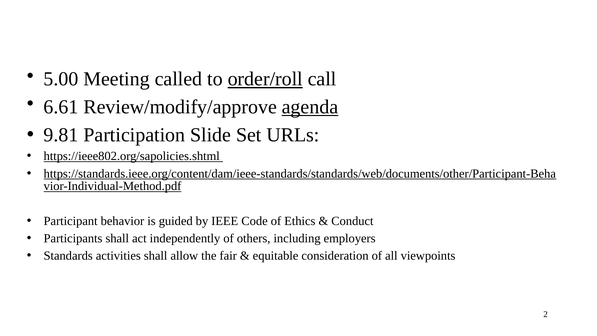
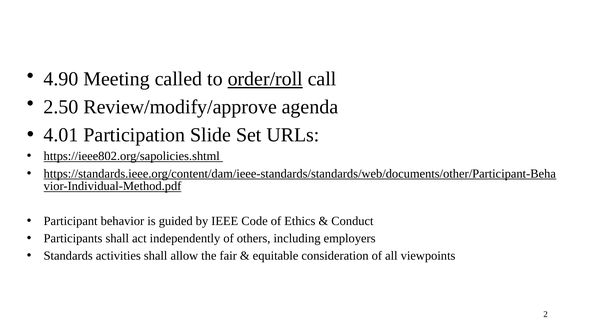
5.00: 5.00 -> 4.90
6.61: 6.61 -> 2.50
agenda underline: present -> none
9.81: 9.81 -> 4.01
